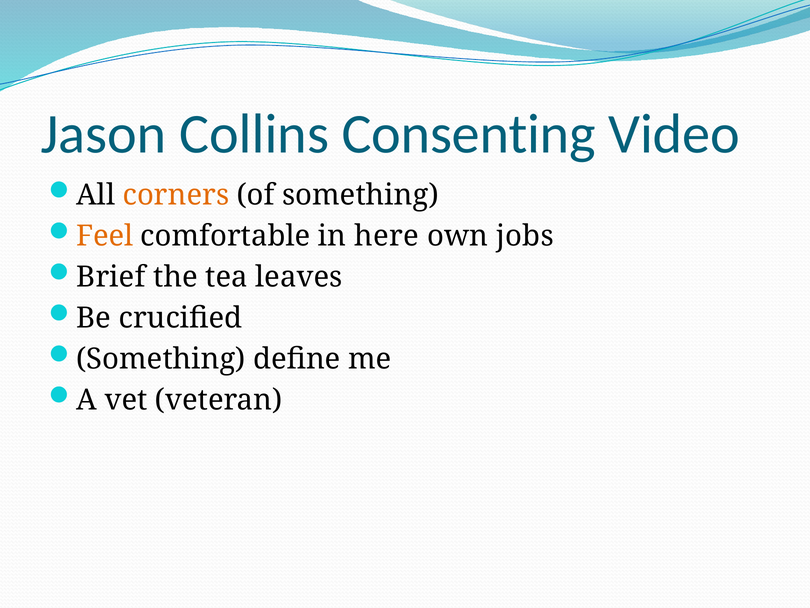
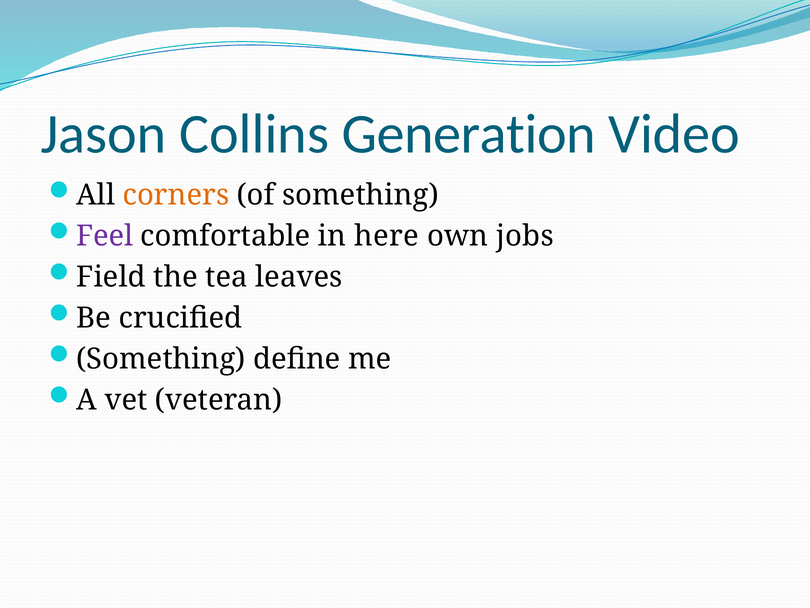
Consenting: Consenting -> Generation
Feel colour: orange -> purple
Brief: Brief -> Field
